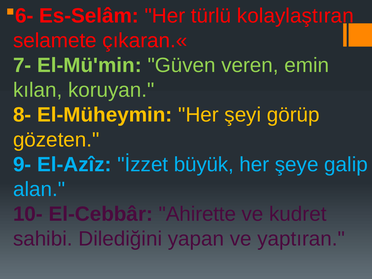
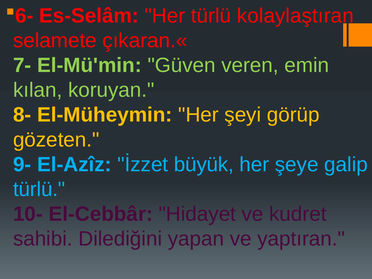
alan at (39, 189): alan -> türlü
Ahirette: Ahirette -> Hidayet
